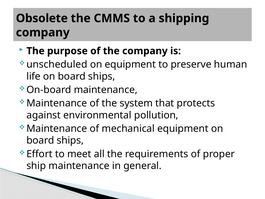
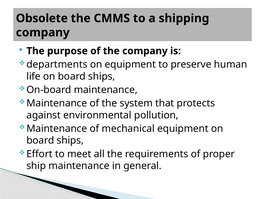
unscheduled: unscheduled -> departments
